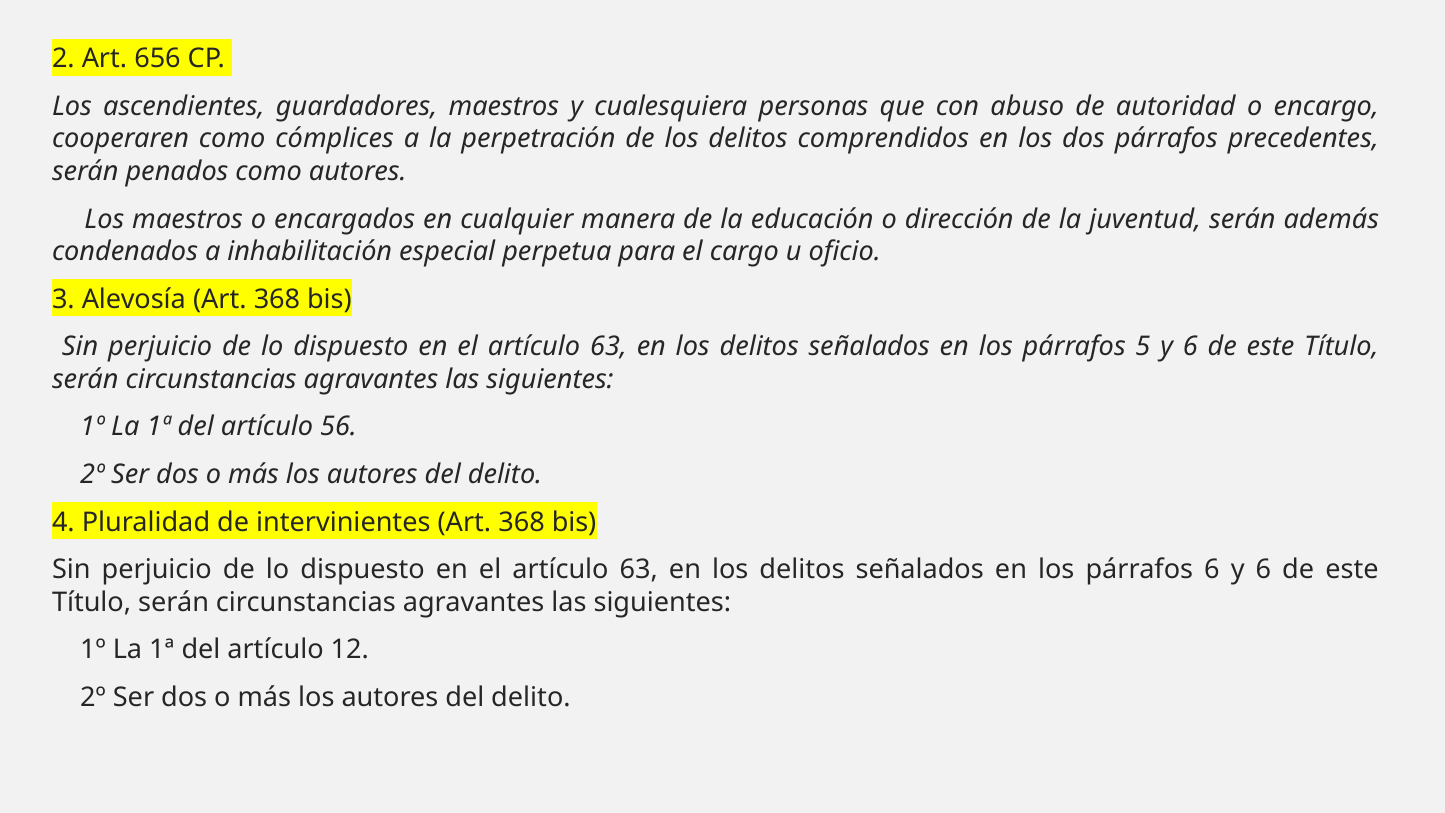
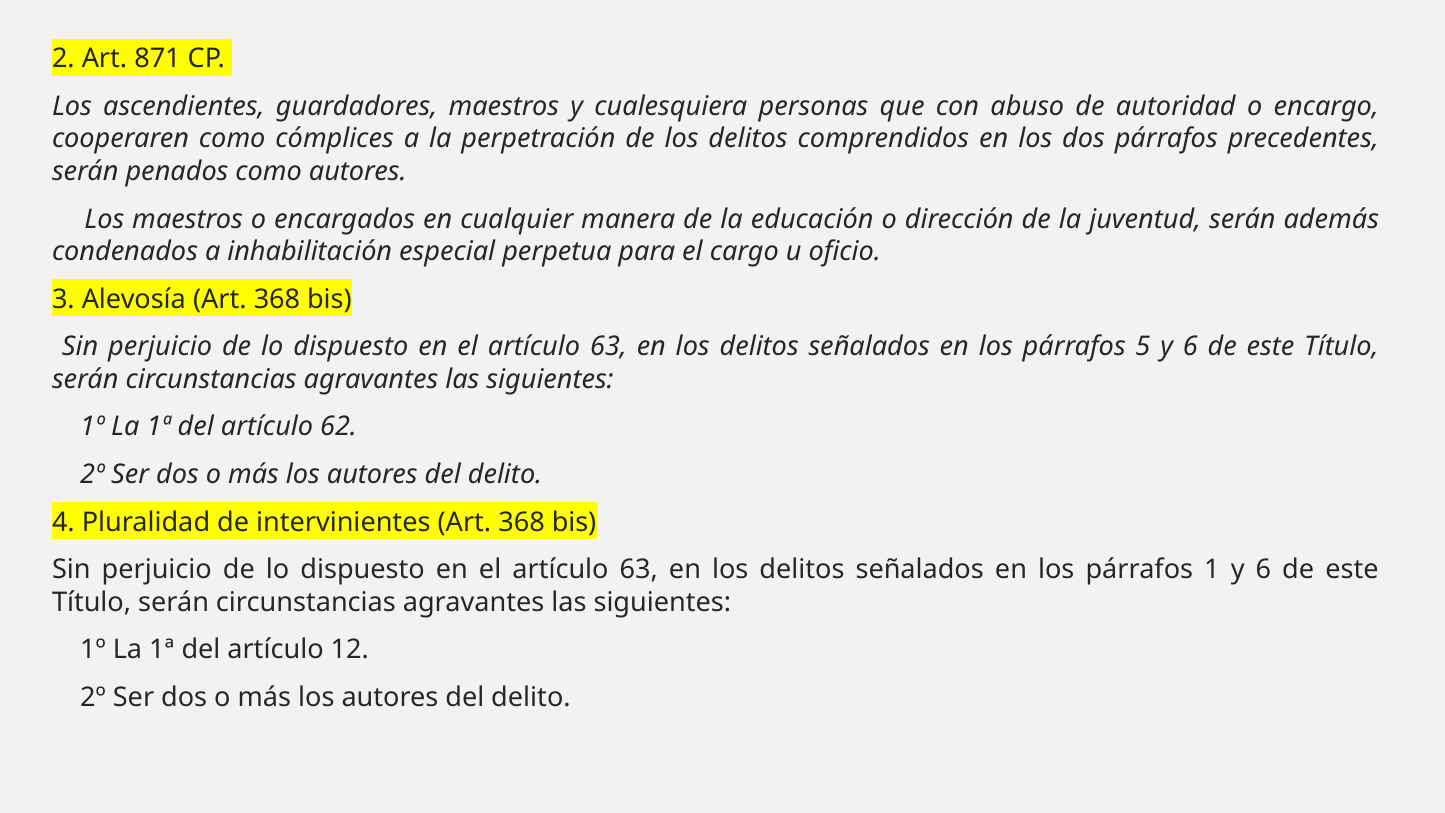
656: 656 -> 871
56: 56 -> 62
párrafos 6: 6 -> 1
